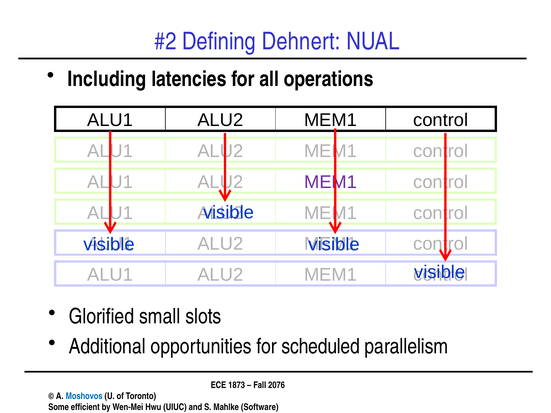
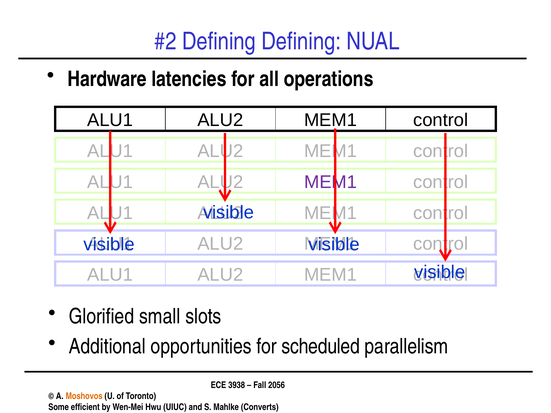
Defining Dehnert: Dehnert -> Defining
Including: Including -> Hardware
1873: 1873 -> 3938
2076: 2076 -> 2056
Moshovos colour: blue -> orange
Software: Software -> Converts
